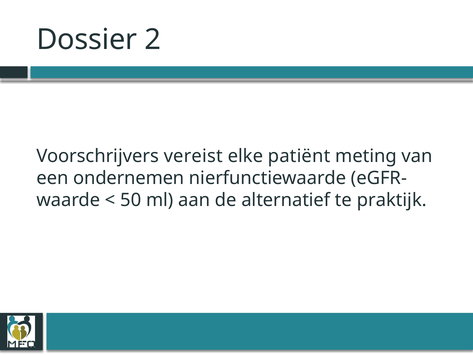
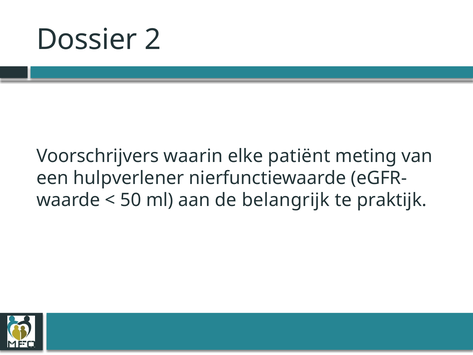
vereist: vereist -> waarin
ondernemen: ondernemen -> hulpverlener
alternatief: alternatief -> belangrijk
